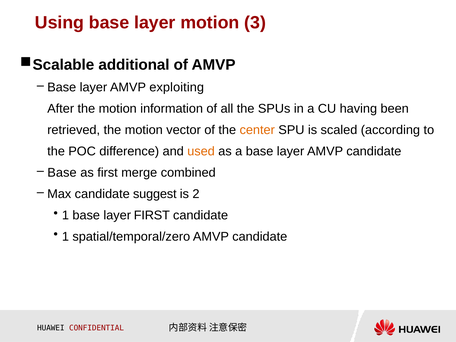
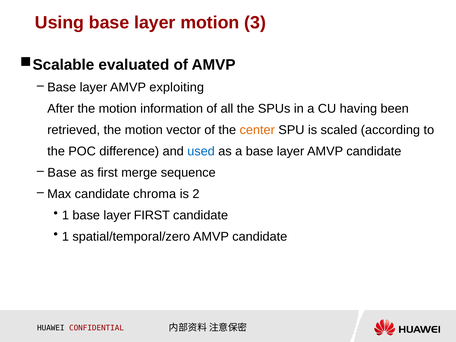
additional: additional -> evaluated
used colour: orange -> blue
combined: combined -> sequence
suggest: suggest -> chroma
